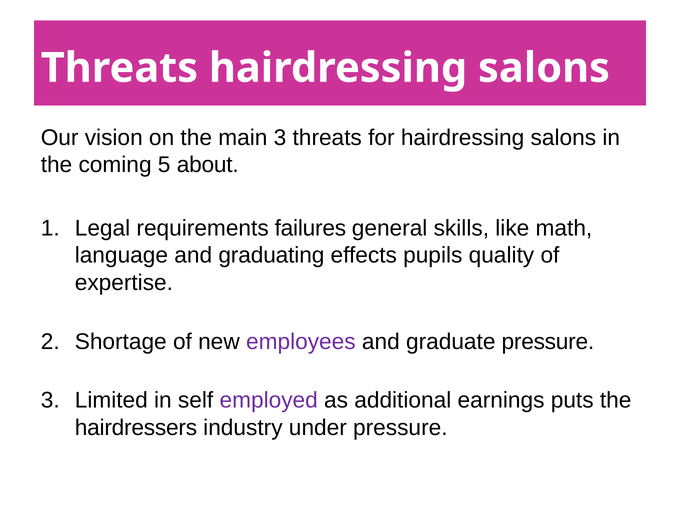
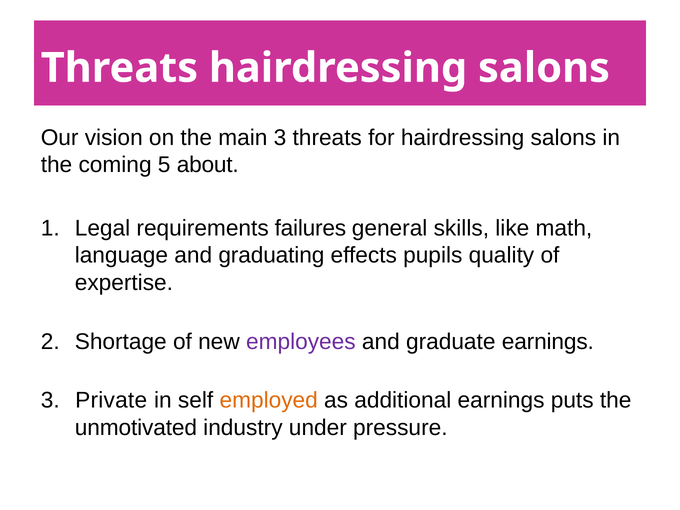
graduate pressure: pressure -> earnings
Limited: Limited -> Private
employed colour: purple -> orange
hairdressers: hairdressers -> unmotivated
